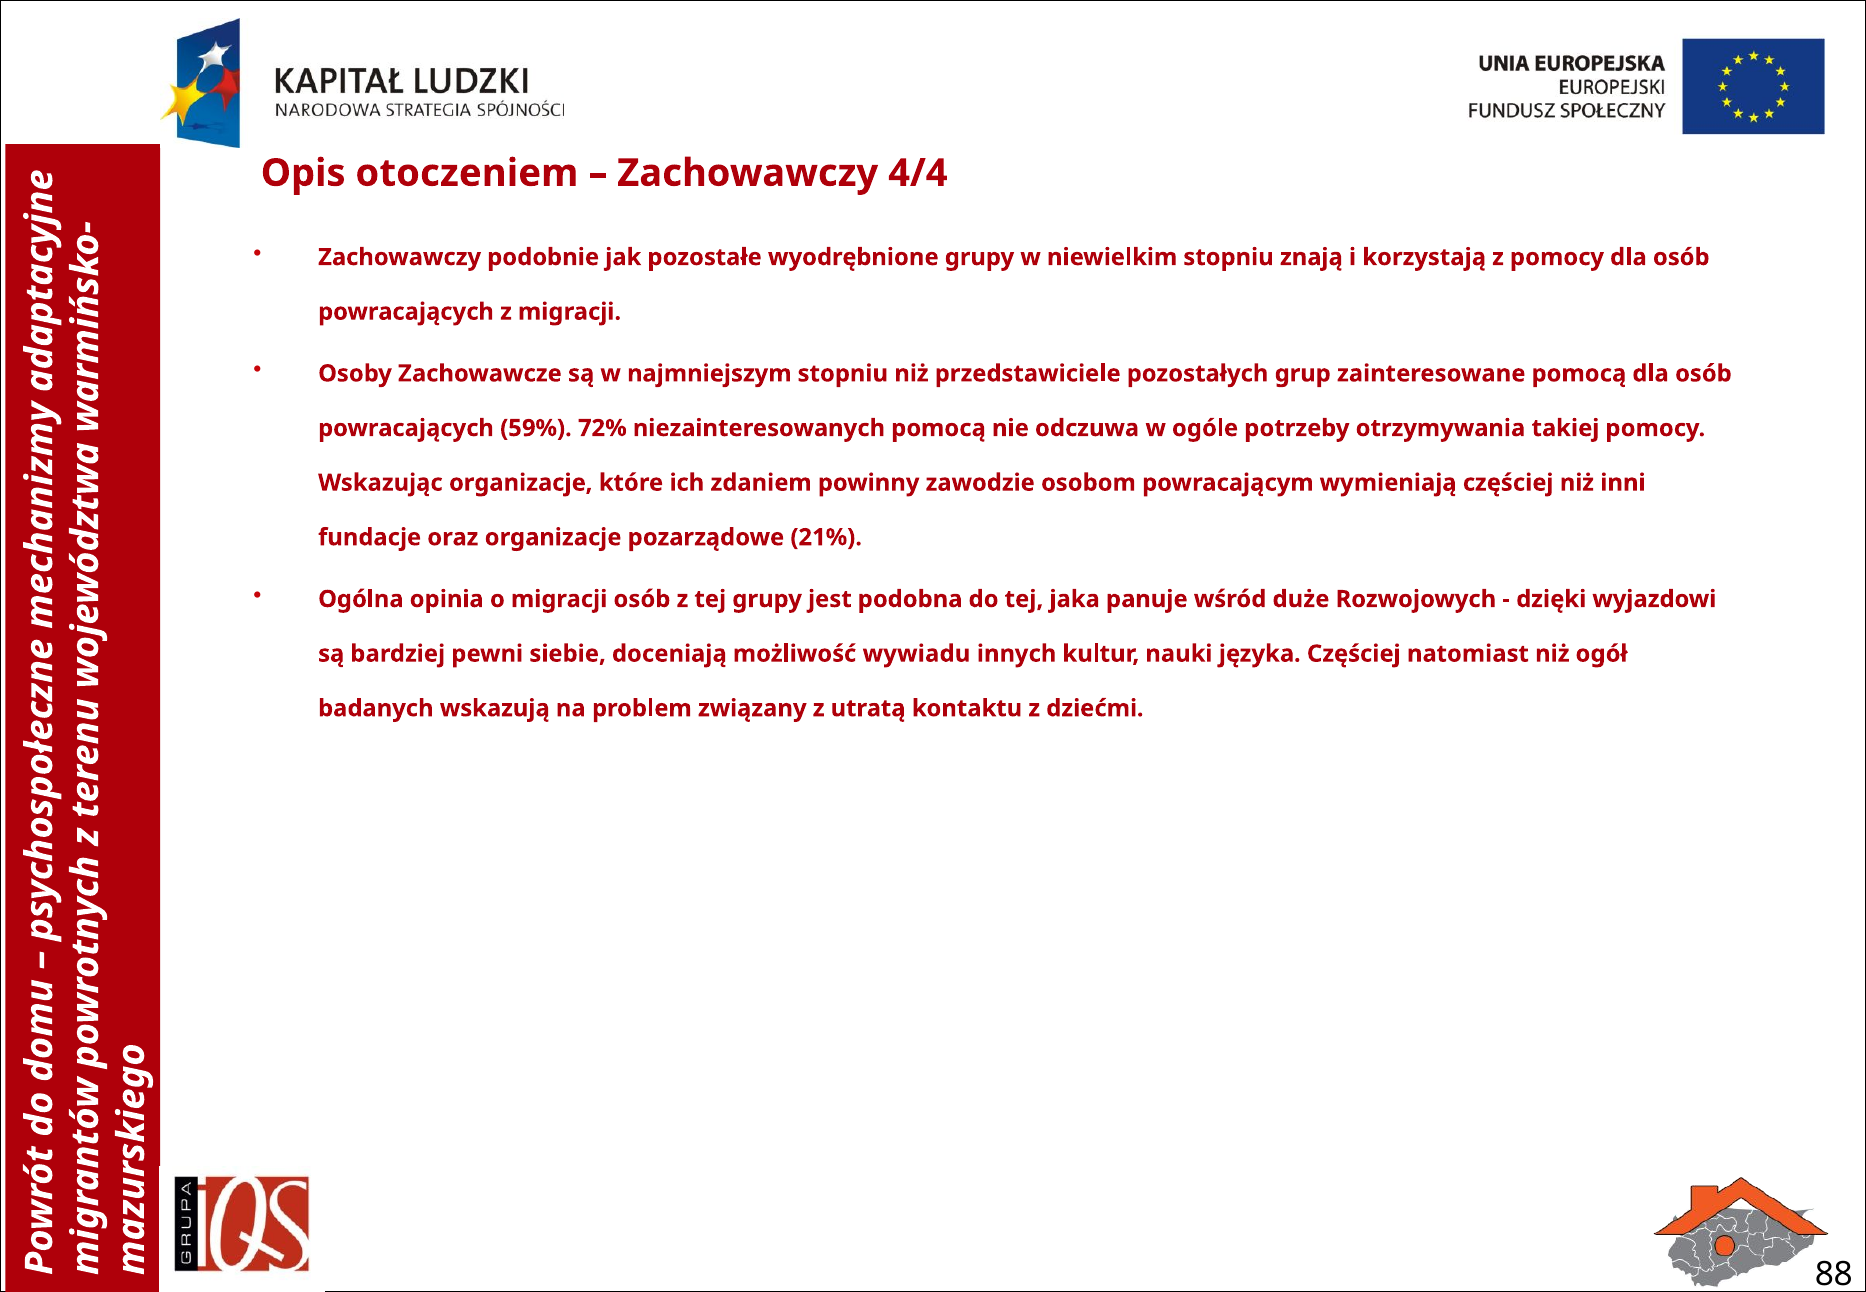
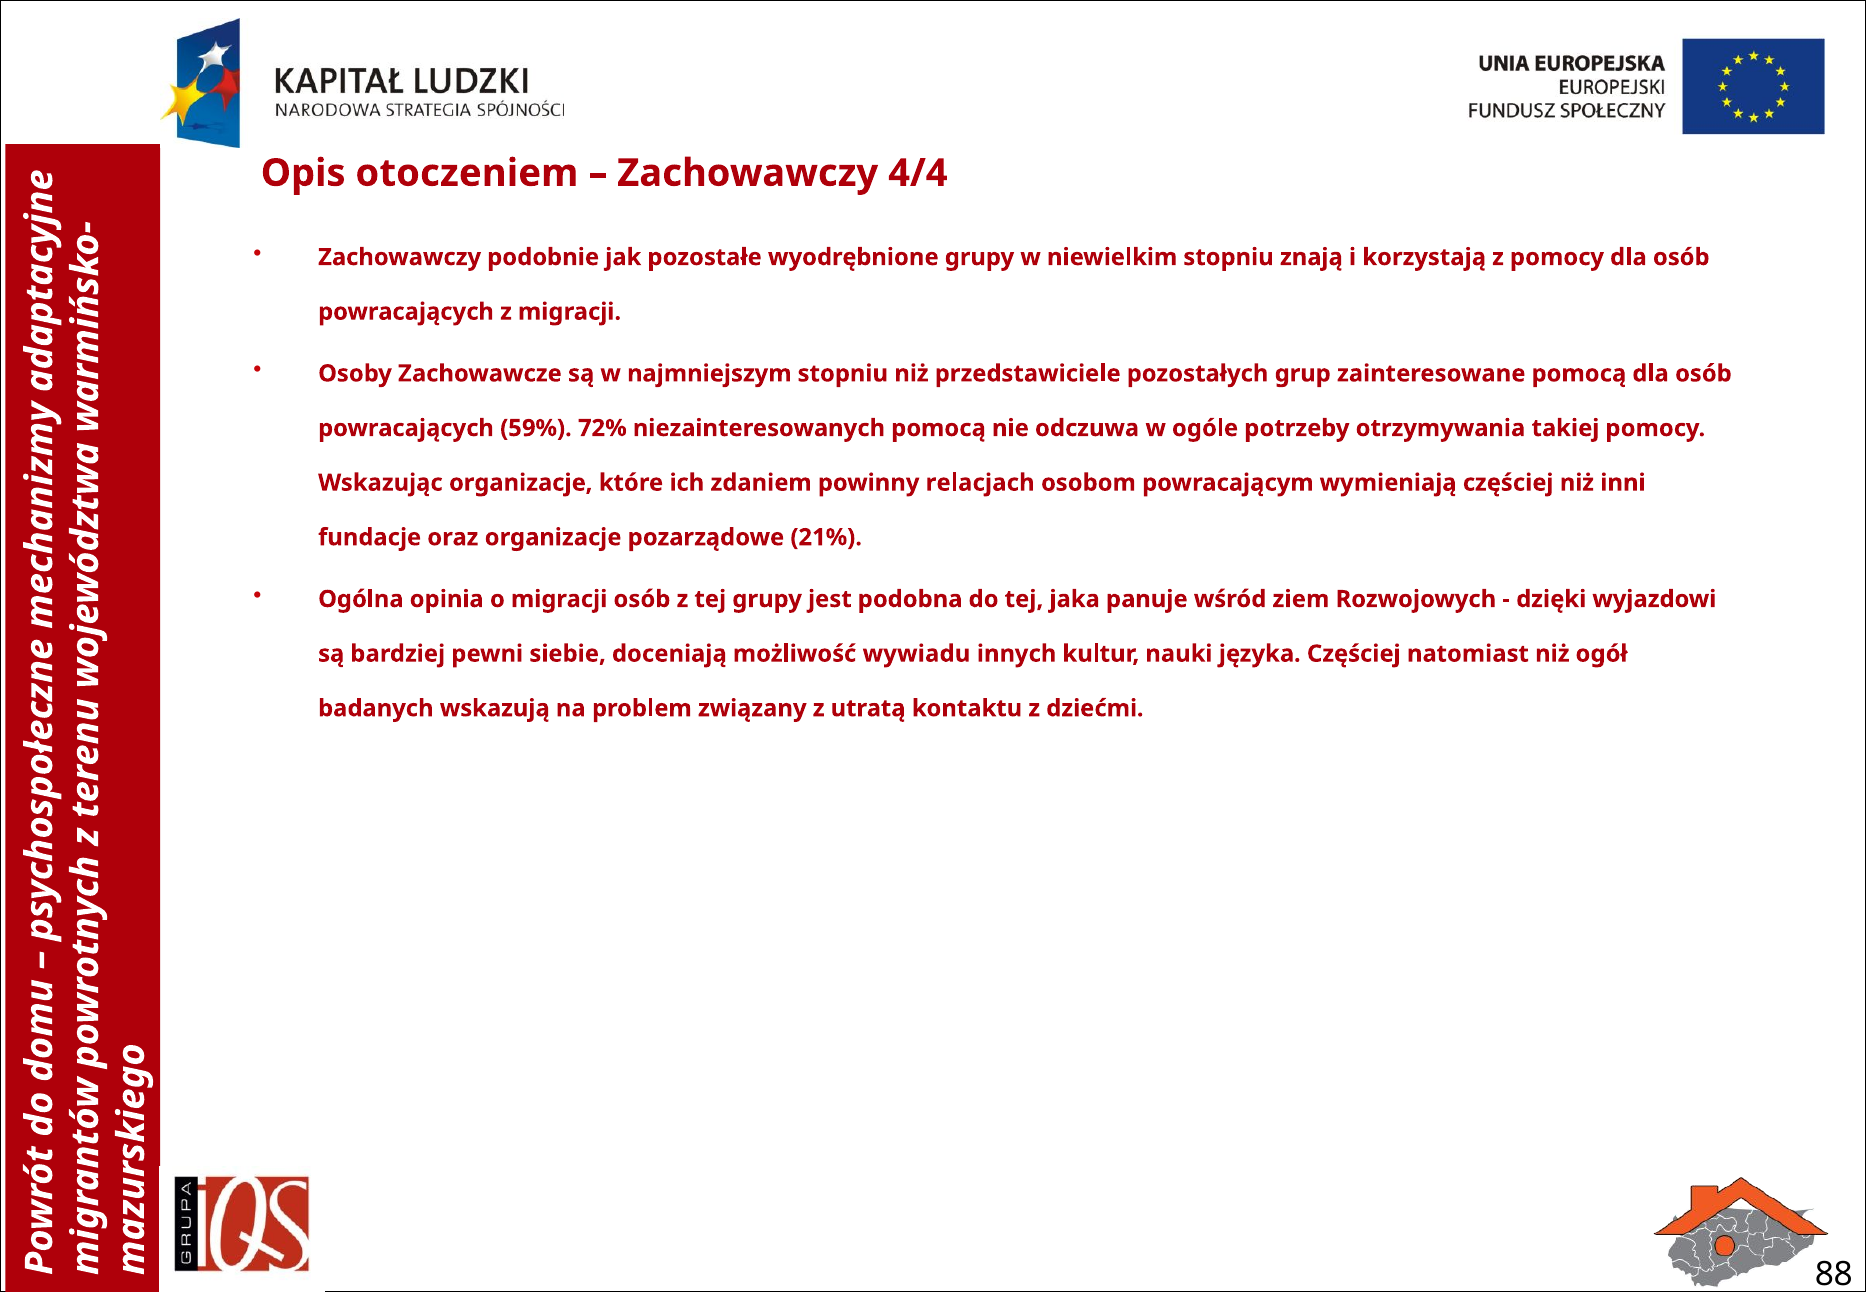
zawodzie: zawodzie -> relacjach
duże: duże -> ziem
